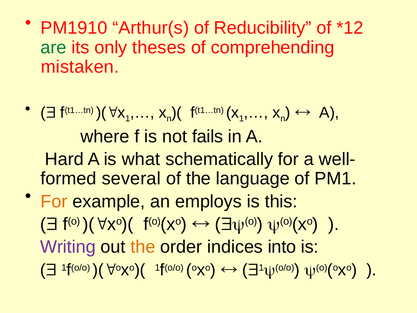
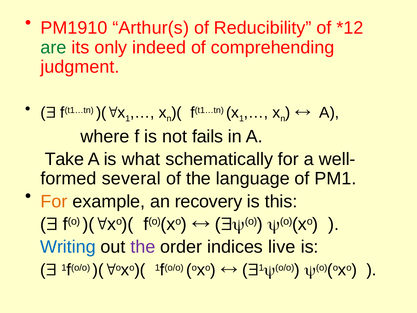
theses: theses -> indeed
mistaken: mistaken -> judgment
Hard: Hard -> Take
employs: employs -> recovery
Writing colour: purple -> blue
the at (143, 247) colour: orange -> purple
into: into -> live
